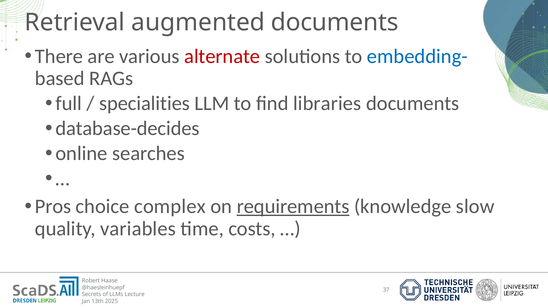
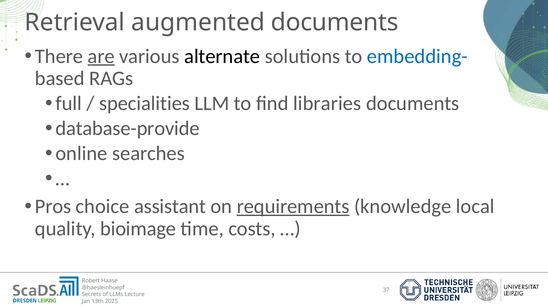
are underline: none -> present
alternate colour: red -> black
database-decides: database-decides -> database-provide
complex: complex -> assistant
slow: slow -> local
variables: variables -> bioimage
